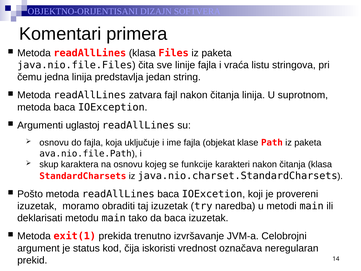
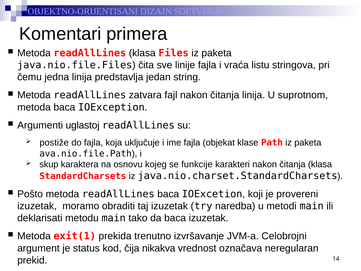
osnovu at (54, 143): osnovu -> postiže
iskoristi: iskoristi -> nikakva
